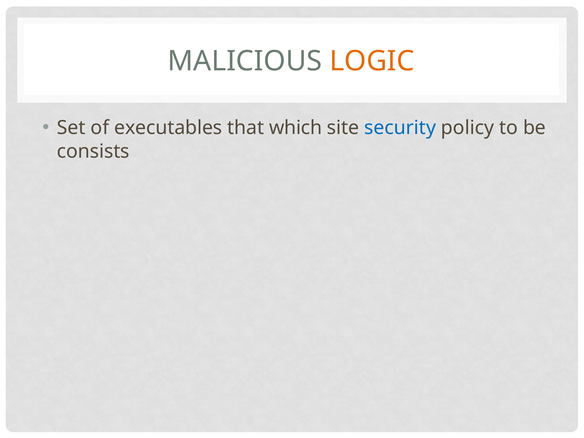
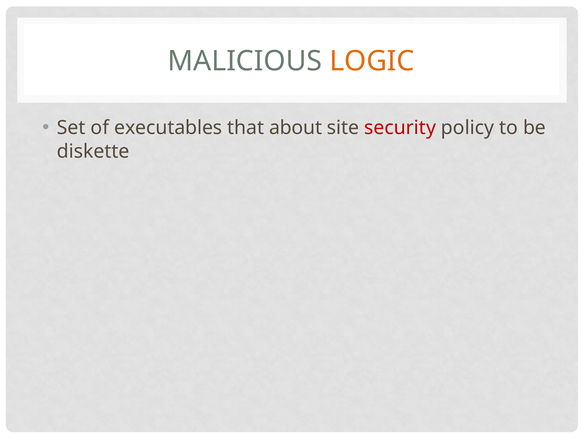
which: which -> about
security colour: blue -> red
consists: consists -> diskette
